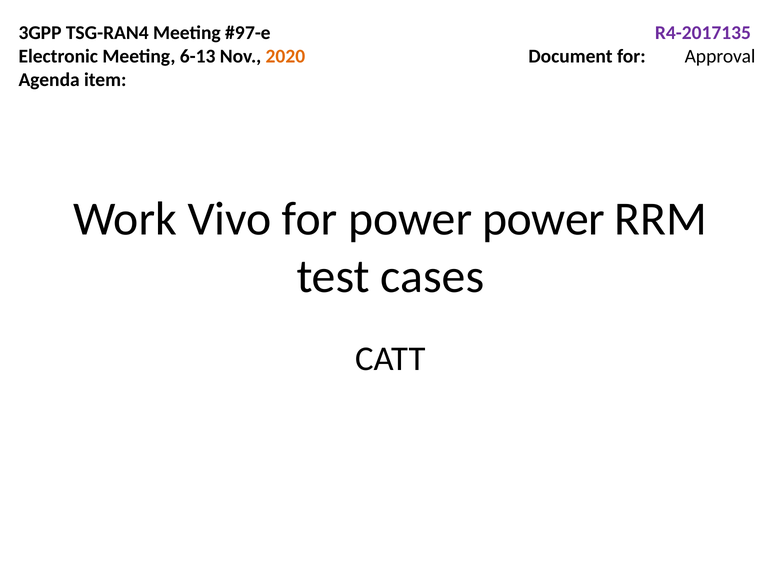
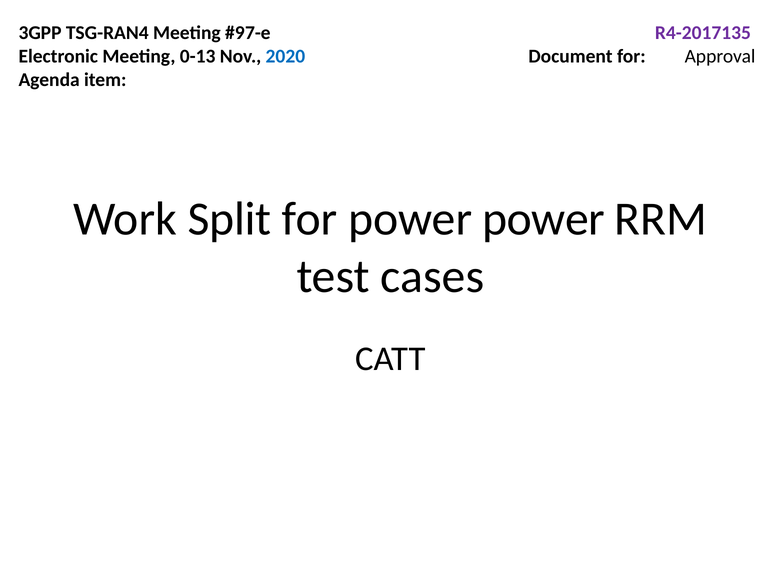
6-13: 6-13 -> 0-13
2020 colour: orange -> blue
Vivo: Vivo -> Split
